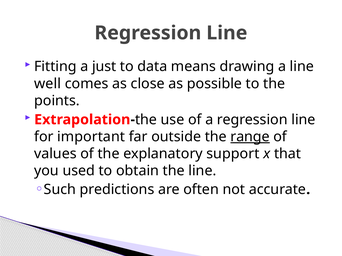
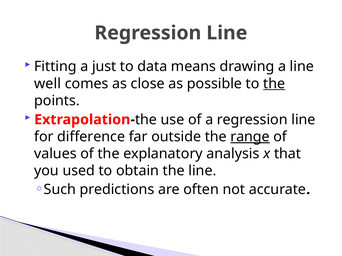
the at (274, 84) underline: none -> present
important: important -> difference
support: support -> analysis
